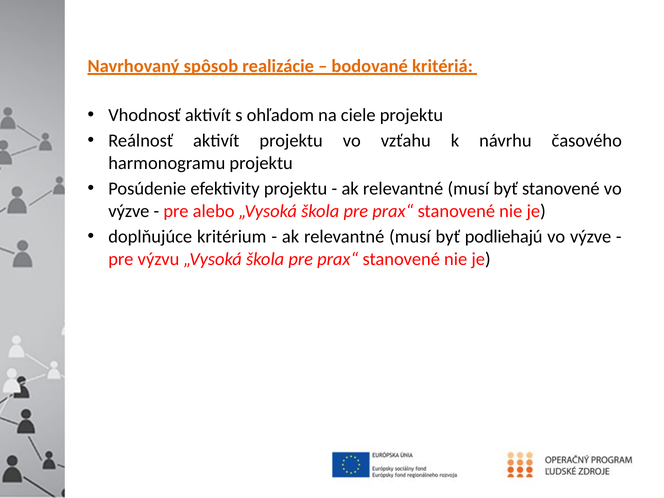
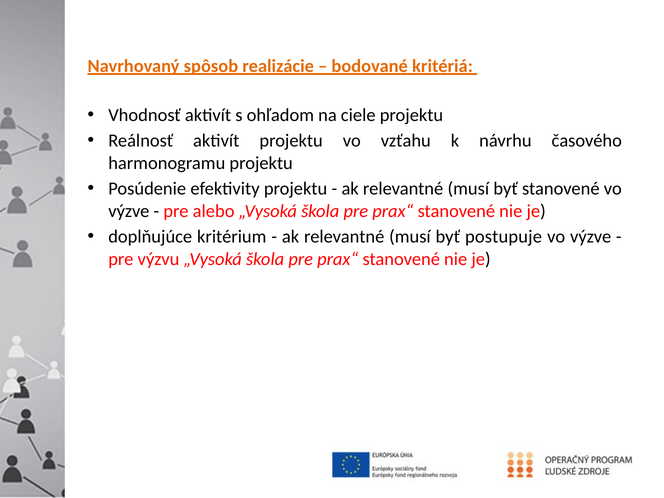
podliehajú: podliehajú -> postupuje
